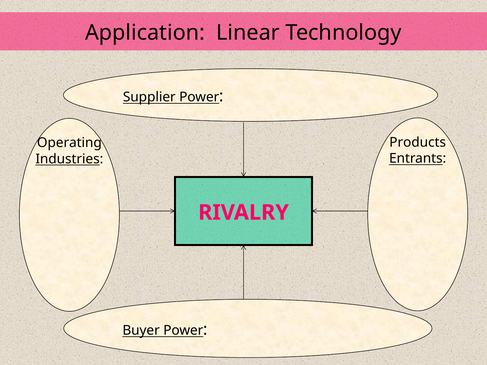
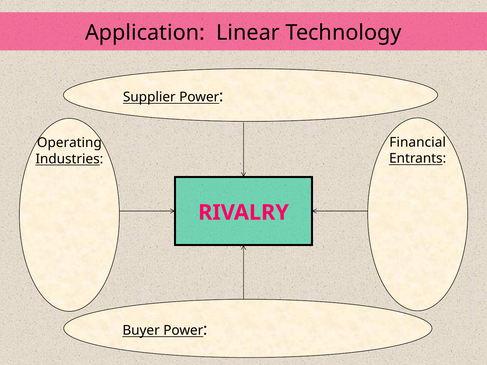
Products: Products -> Financial
